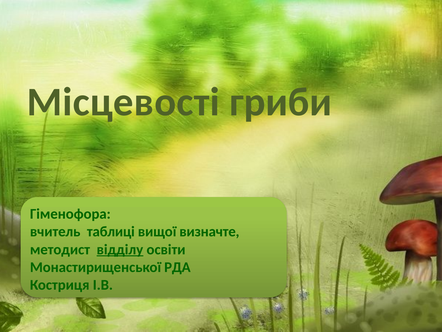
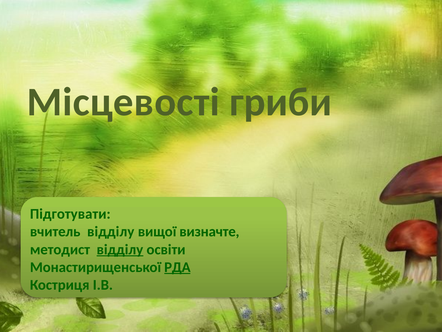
Гіменофора: Гіменофора -> Підготувати
вчитель таблиці: таблиці -> відділу
РДА underline: none -> present
